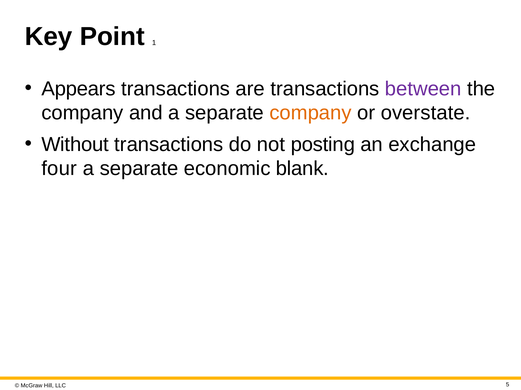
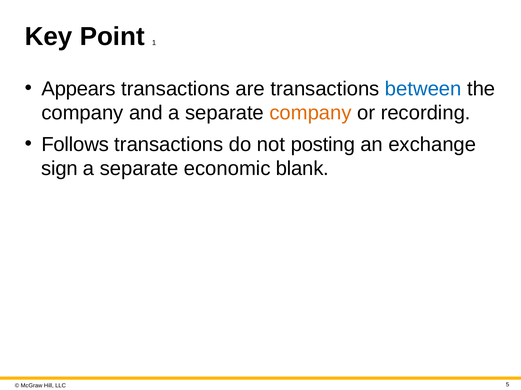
between colour: purple -> blue
overstate: overstate -> recording
Without: Without -> Follows
four: four -> sign
